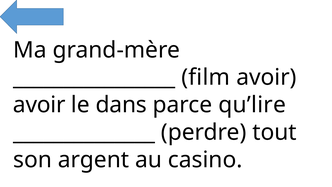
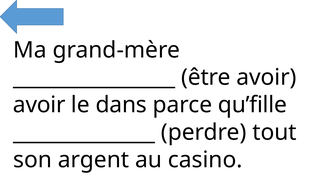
film: film -> être
qu’lire: qu’lire -> qu’fille
